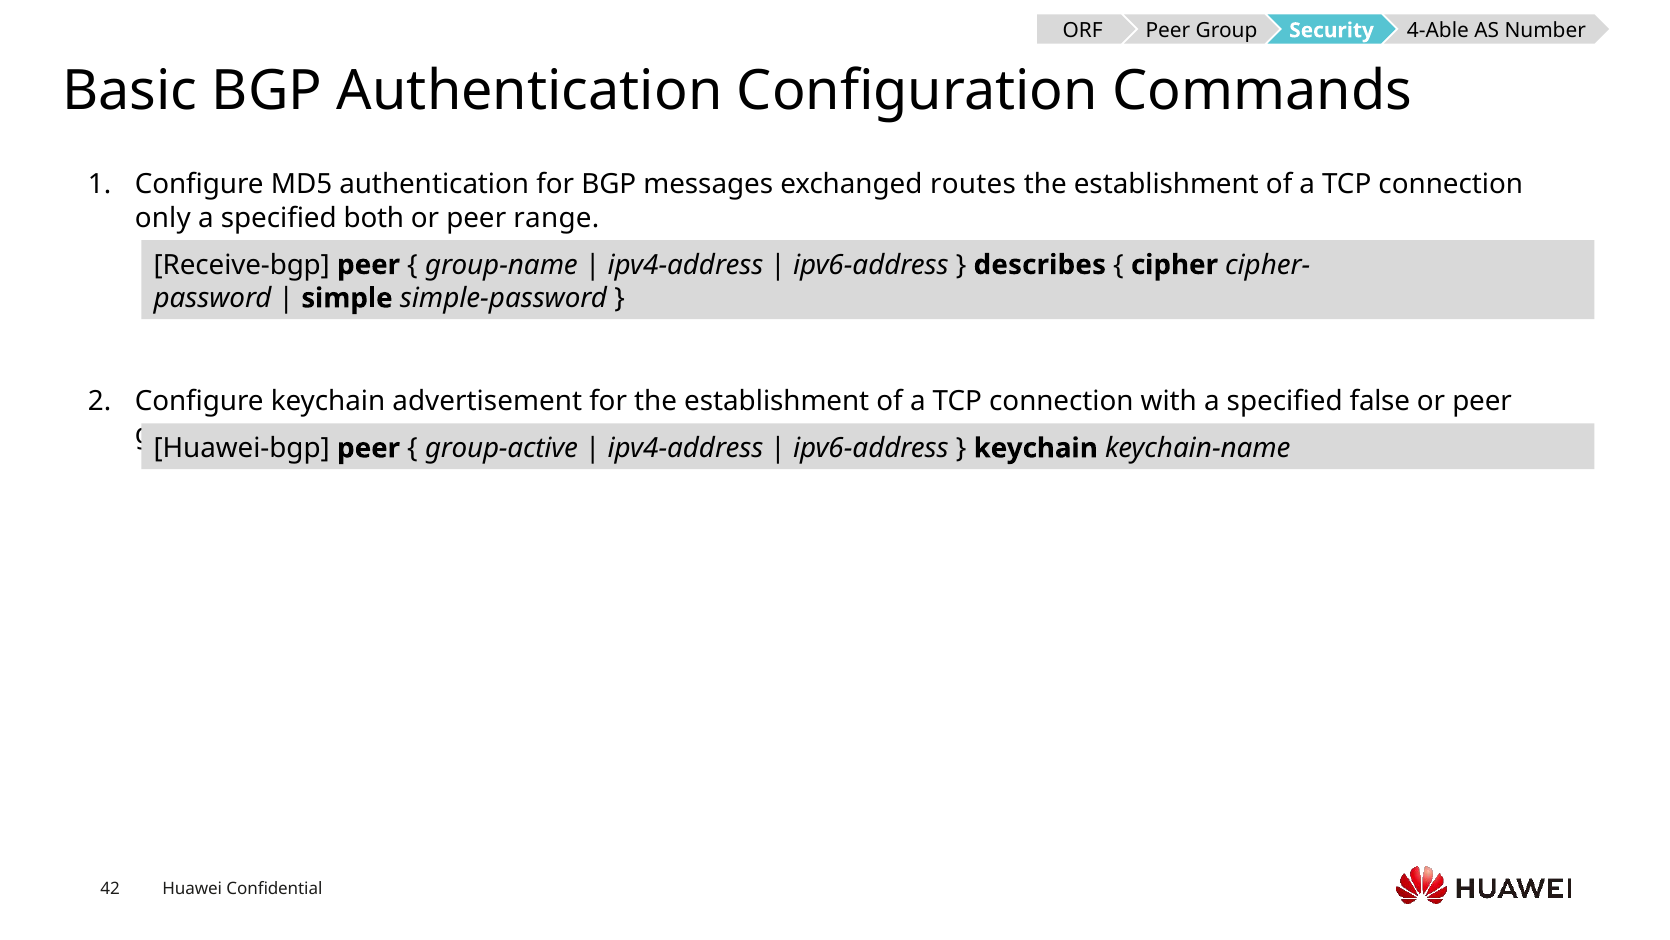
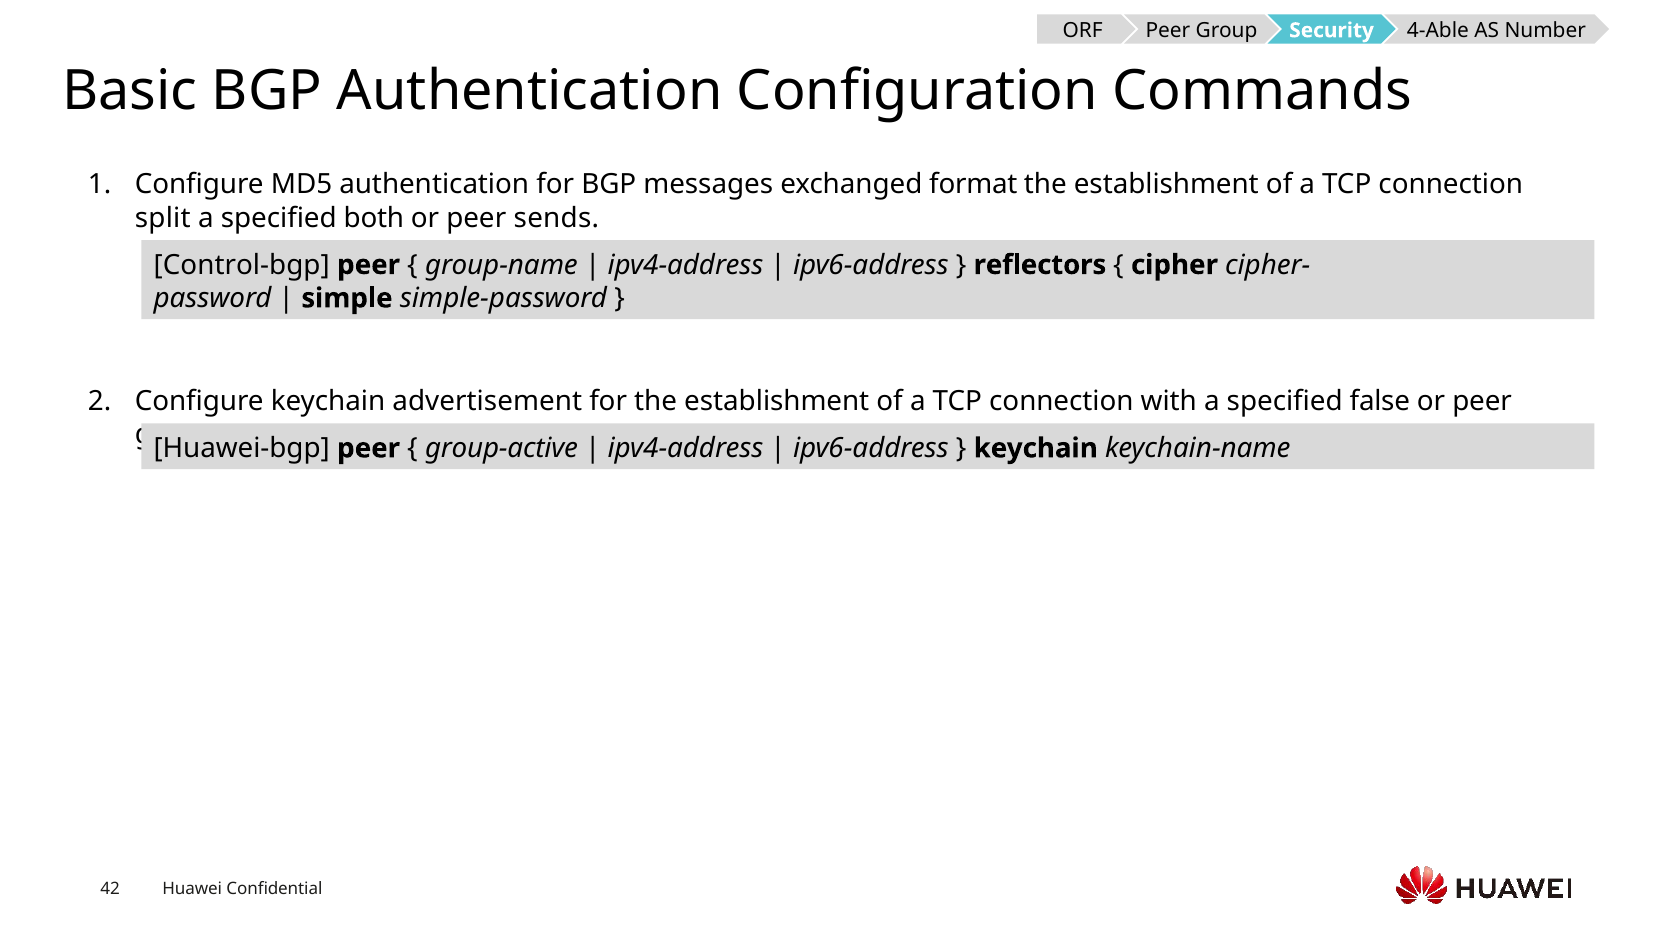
routes: routes -> format
only: only -> split
range: range -> sends
Receive-bgp: Receive-bgp -> Control-bgp
describes: describes -> reflectors
